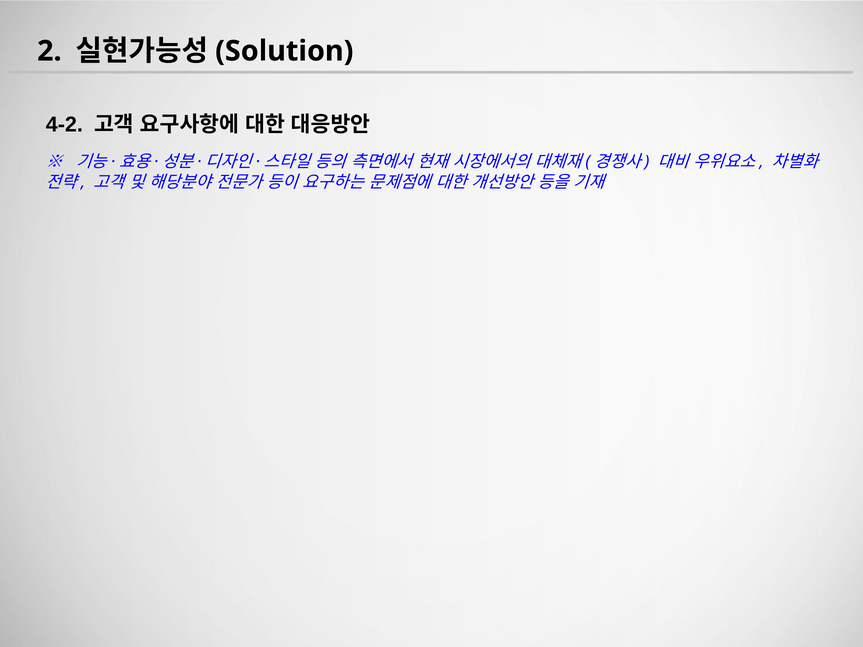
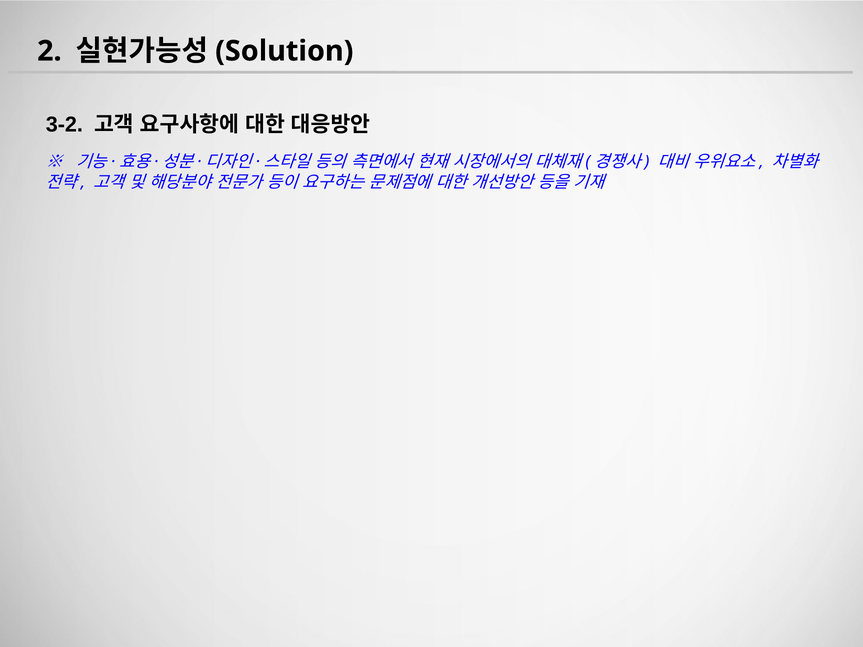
4-2: 4-2 -> 3-2
